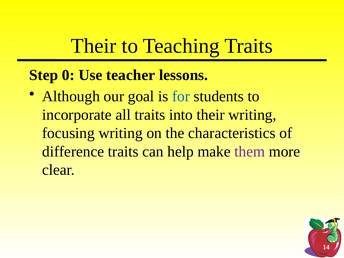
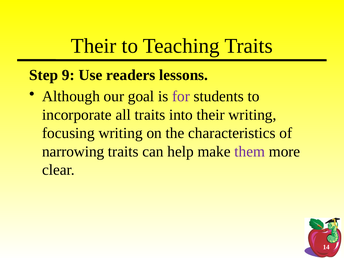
0: 0 -> 9
teacher: teacher -> readers
for colour: blue -> purple
difference: difference -> narrowing
